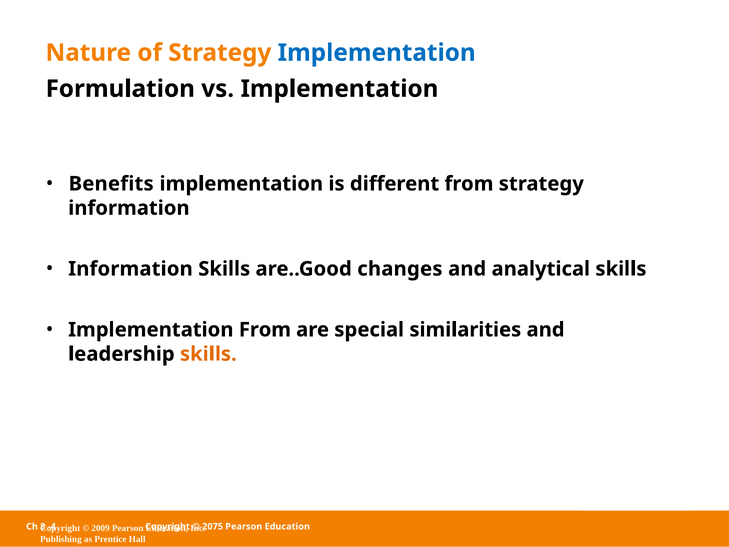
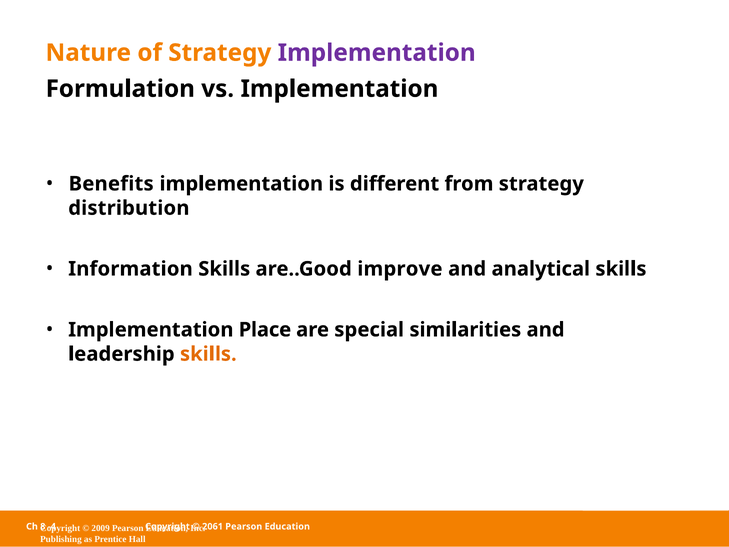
Implementation at (377, 53) colour: blue -> purple
information at (129, 208): information -> distribution
changes: changes -> improve
Implementation From: From -> Place
2075: 2075 -> 2061
